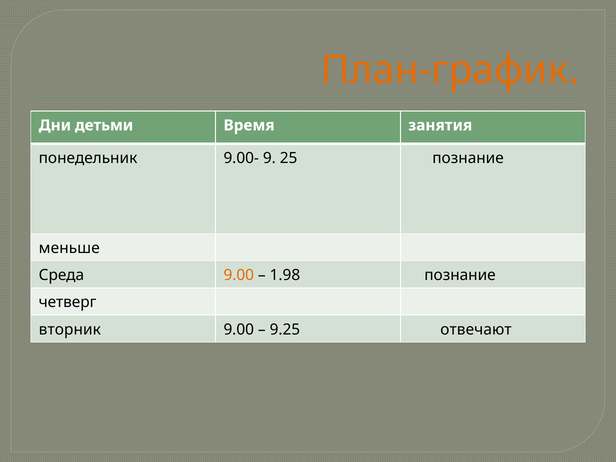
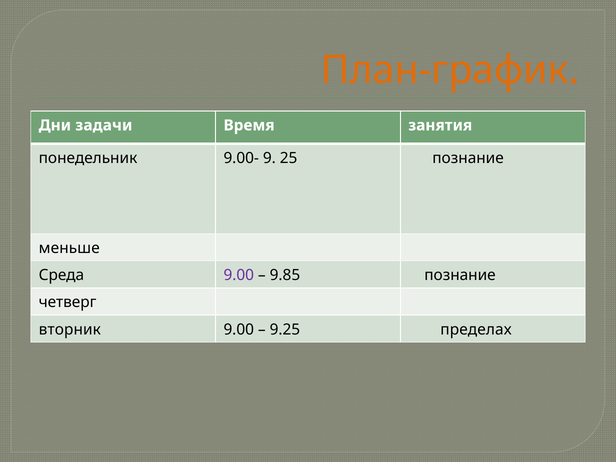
детьми: детьми -> задачи
9.00 at (239, 275) colour: orange -> purple
1.98: 1.98 -> 9.85
отвечают: отвечают -> пределах
